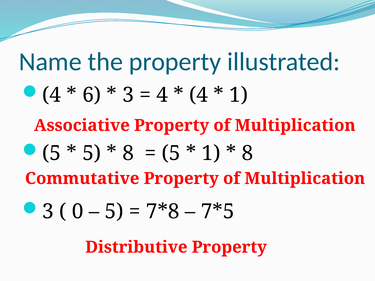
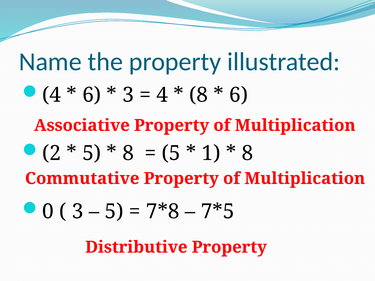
4 at (199, 95): 4 -> 8
1 at (239, 95): 1 -> 6
5 at (52, 153): 5 -> 2
3 at (48, 212): 3 -> 0
0 at (78, 212): 0 -> 3
